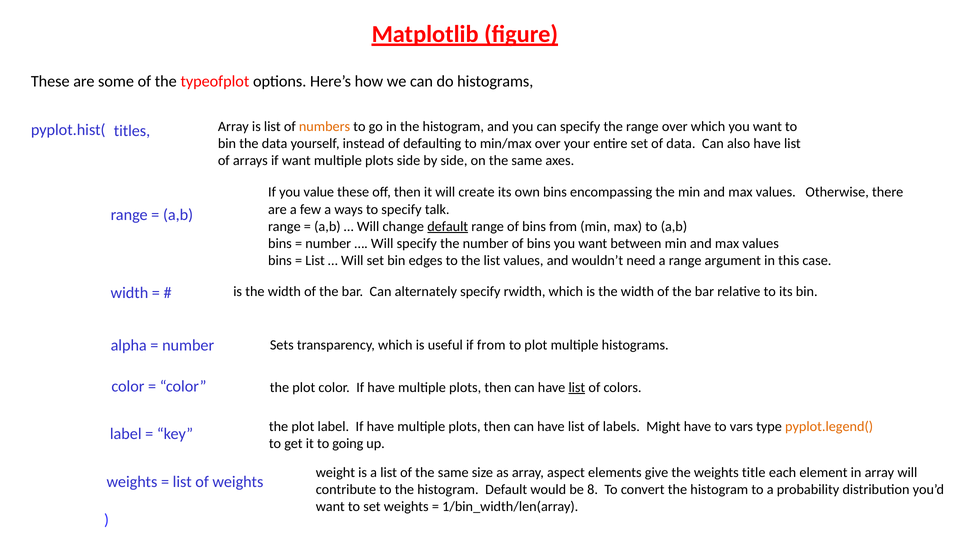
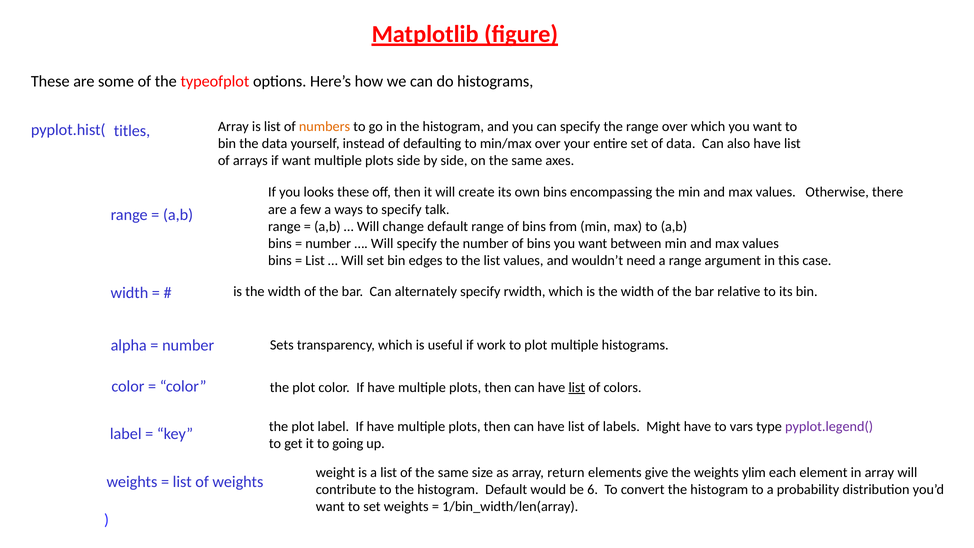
value: value -> looks
default at (448, 226) underline: present -> none
if from: from -> work
pyplot.legend( colour: orange -> purple
aspect: aspect -> return
title: title -> ylim
8: 8 -> 6
